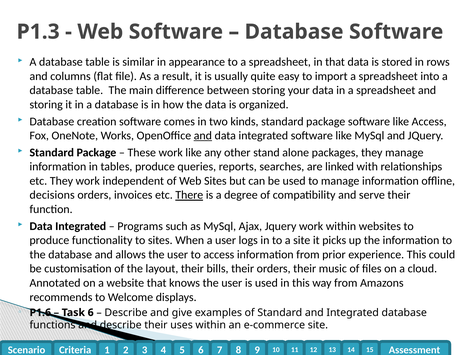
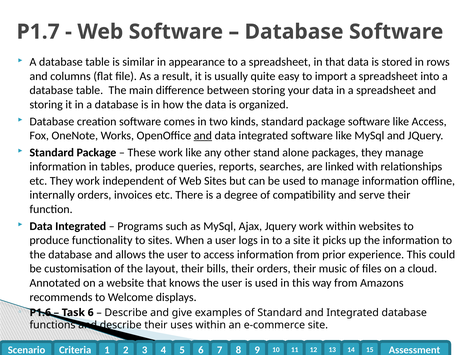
P1.3: P1.3 -> P1.7
decisions: decisions -> internally
There underline: present -> none
